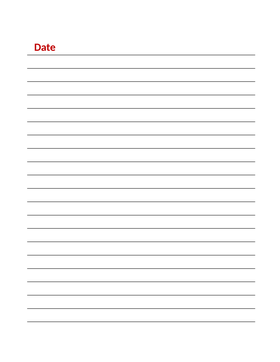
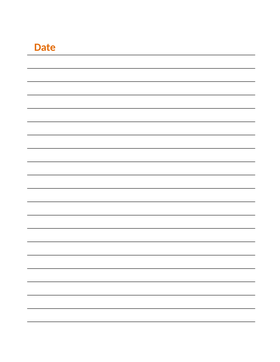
Date colour: red -> orange
